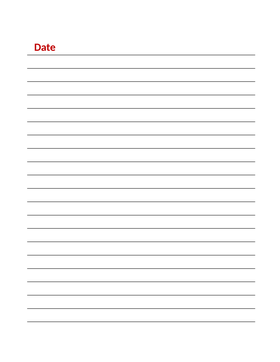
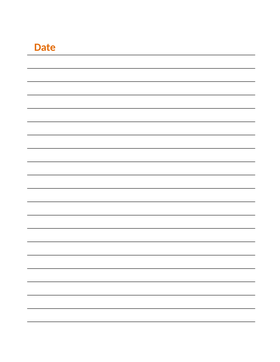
Date colour: red -> orange
